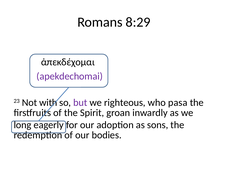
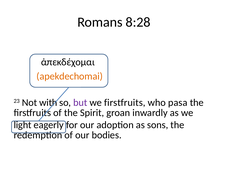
8:29: 8:29 -> 8:28
apekdechomai colour: purple -> orange
we righteous: righteous -> firstfruits
long: long -> light
